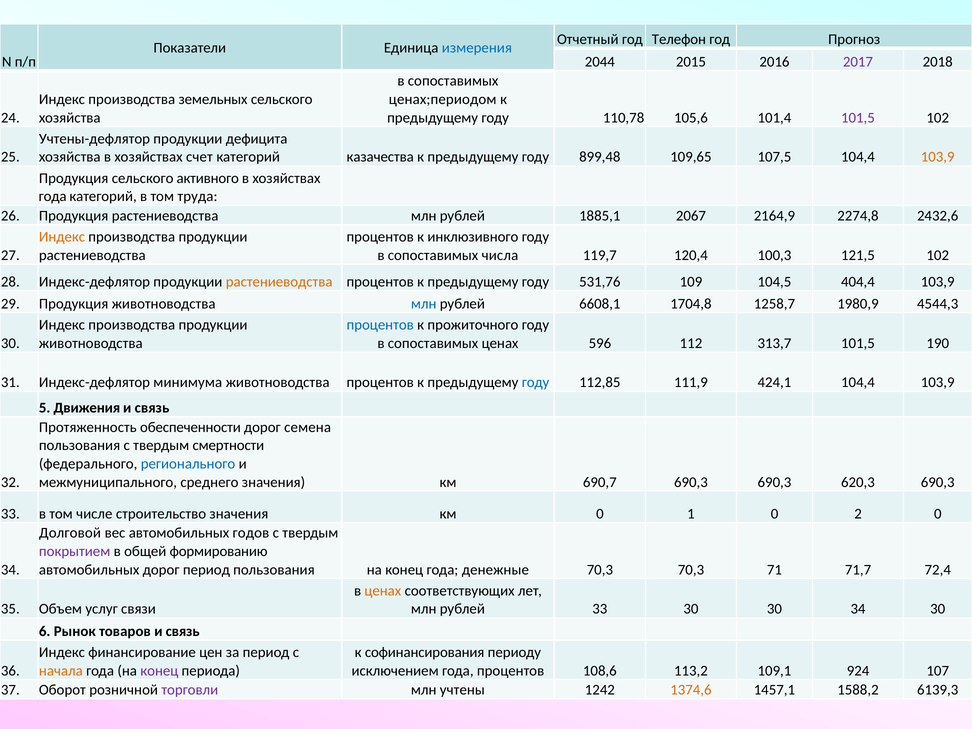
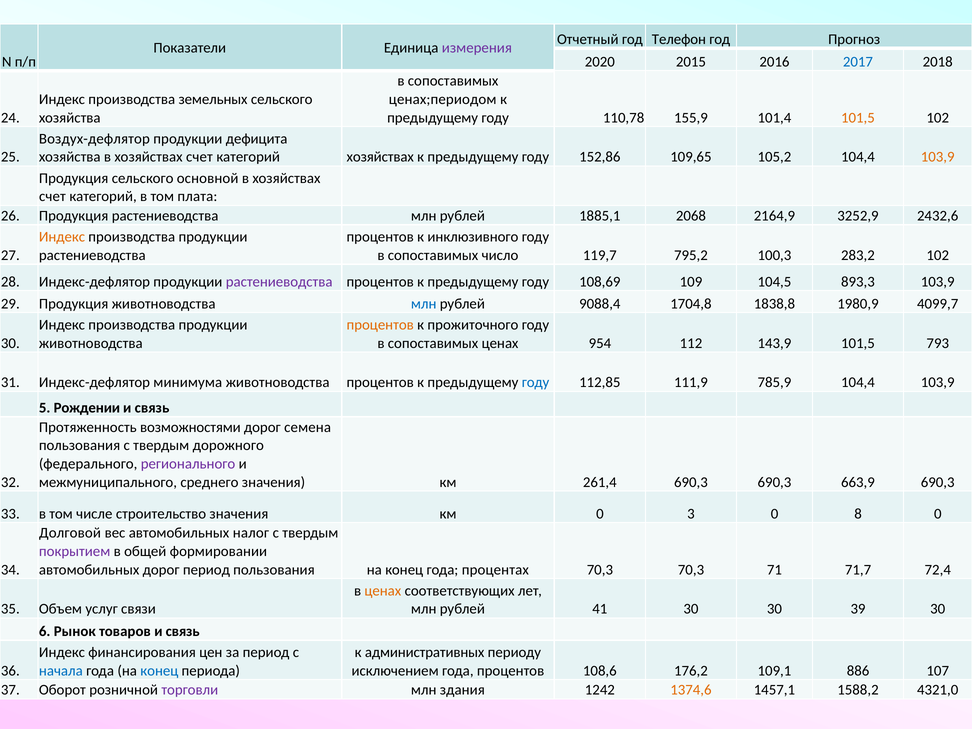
измерения colour: blue -> purple
2044: 2044 -> 2020
2017 colour: purple -> blue
105,6: 105,6 -> 155,9
101,5 at (858, 118) colour: purple -> orange
Учтены-дефлятор: Учтены-дефлятор -> Воздух-дефлятор
категорий казачества: казачества -> хозяйствах
899,48: 899,48 -> 152,86
107,5: 107,5 -> 105,2
активного: активного -> основной
года at (53, 196): года -> счет
труда: труда -> плата
2067: 2067 -> 2068
2274,8: 2274,8 -> 3252,9
числа: числа -> число
120,4: 120,4 -> 795,2
121,5: 121,5 -> 283,2
растениеводства at (279, 282) colour: orange -> purple
531,76: 531,76 -> 108,69
404,4: 404,4 -> 893,3
6608,1: 6608,1 -> 9088,4
1258,7: 1258,7 -> 1838,8
4544,3: 4544,3 -> 4099,7
процентов at (380, 325) colour: blue -> orange
596: 596 -> 954
313,7: 313,7 -> 143,9
190: 190 -> 793
424,1: 424,1 -> 785,9
Движения: Движения -> Рождении
обеспеченности: обеспеченности -> возможностями
смертности: смертности -> дорожного
регионального colour: blue -> purple
690,7: 690,7 -> 261,4
620,3: 620,3 -> 663,9
1: 1 -> 3
2: 2 -> 8
годов: годов -> налог
формированию: формированию -> формировании
денежные: денежные -> процентах
рублей 33: 33 -> 41
30 34: 34 -> 39
финансирование: финансирование -> финансирования
софинансирования: софинансирования -> административных
начала colour: orange -> blue
конец at (159, 671) colour: purple -> blue
113,2: 113,2 -> 176,2
924: 924 -> 886
учтены: учтены -> здания
6139,3: 6139,3 -> 4321,0
